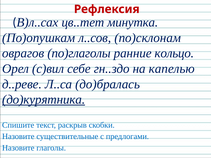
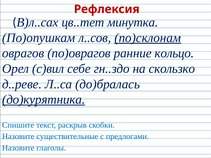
по)склонам underline: none -> present
по)глаголы: по)глаголы -> по)оврагов
капелью: капелью -> скользко
